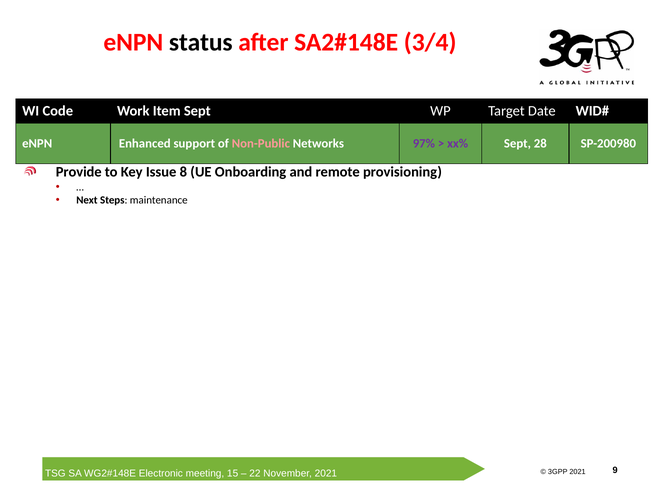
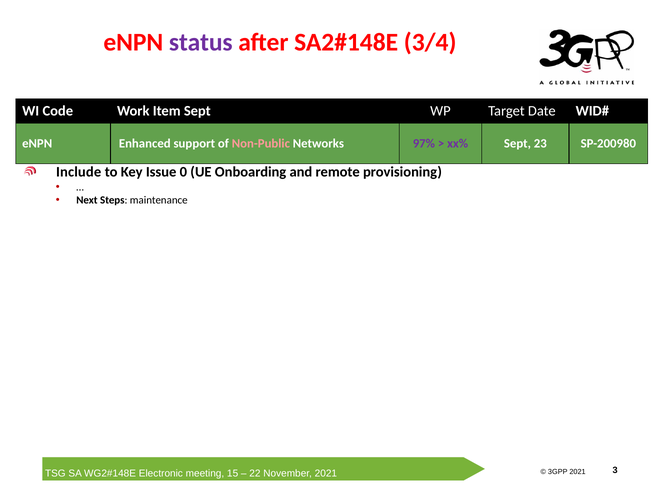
status colour: black -> purple
28: 28 -> 23
Provide: Provide -> Include
8: 8 -> 0
9: 9 -> 3
